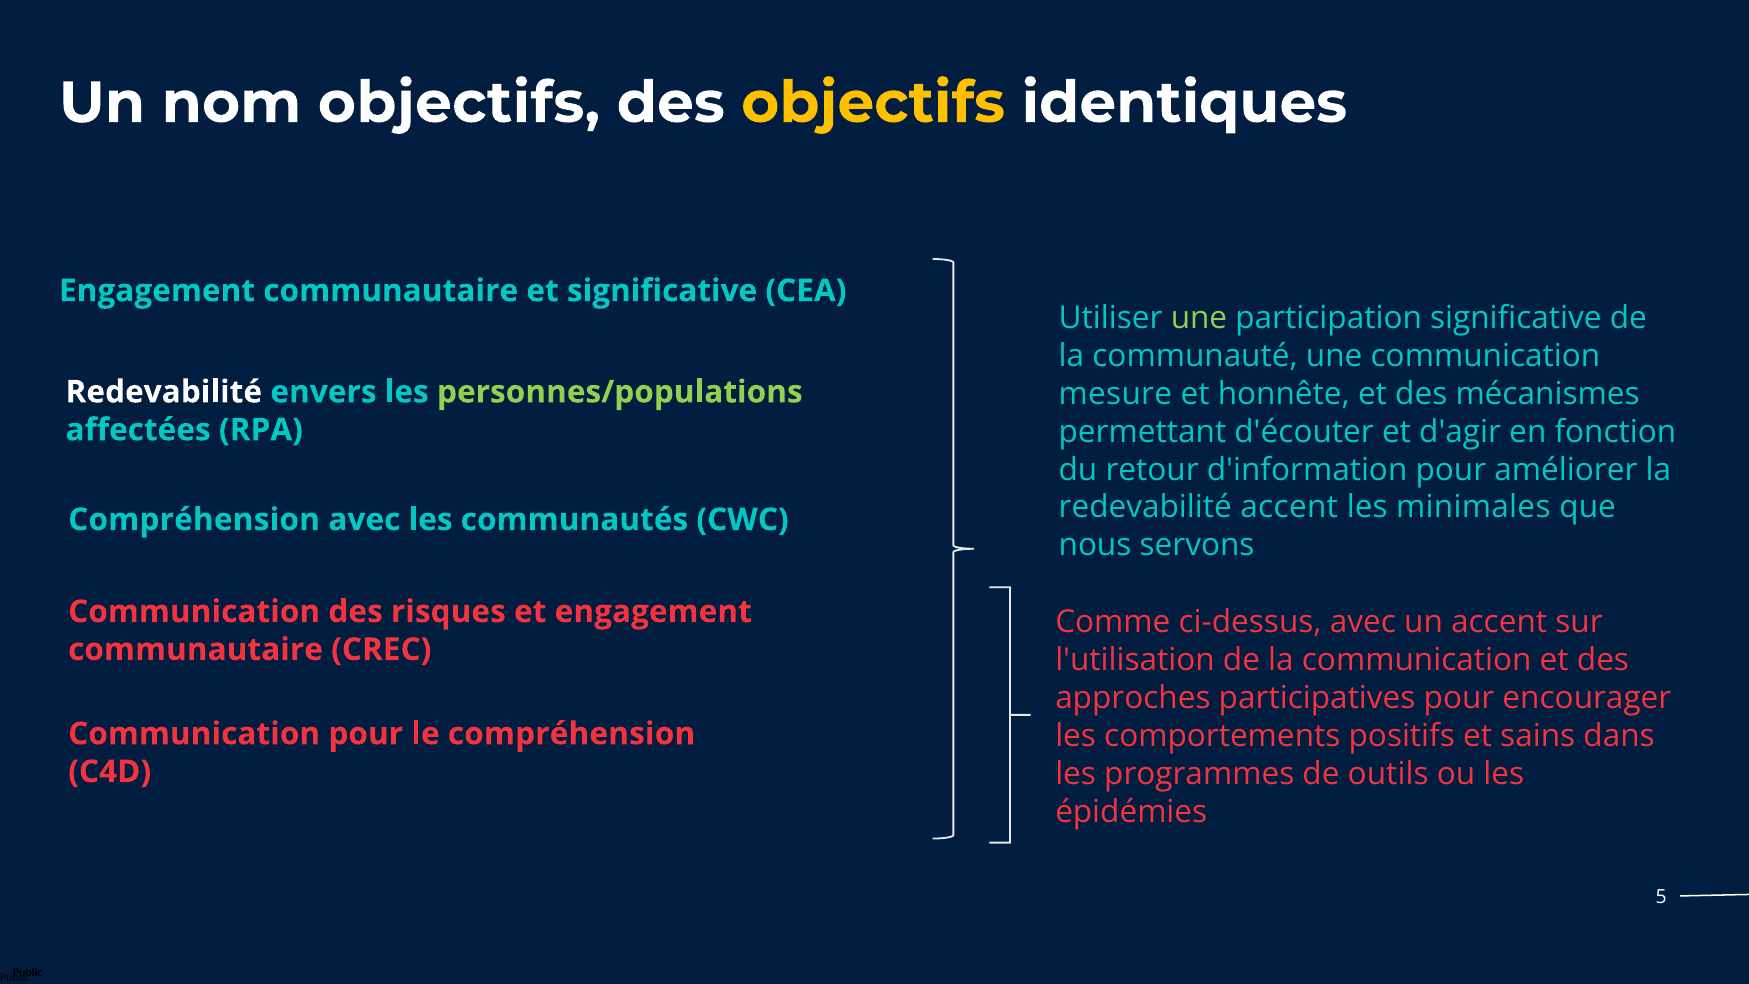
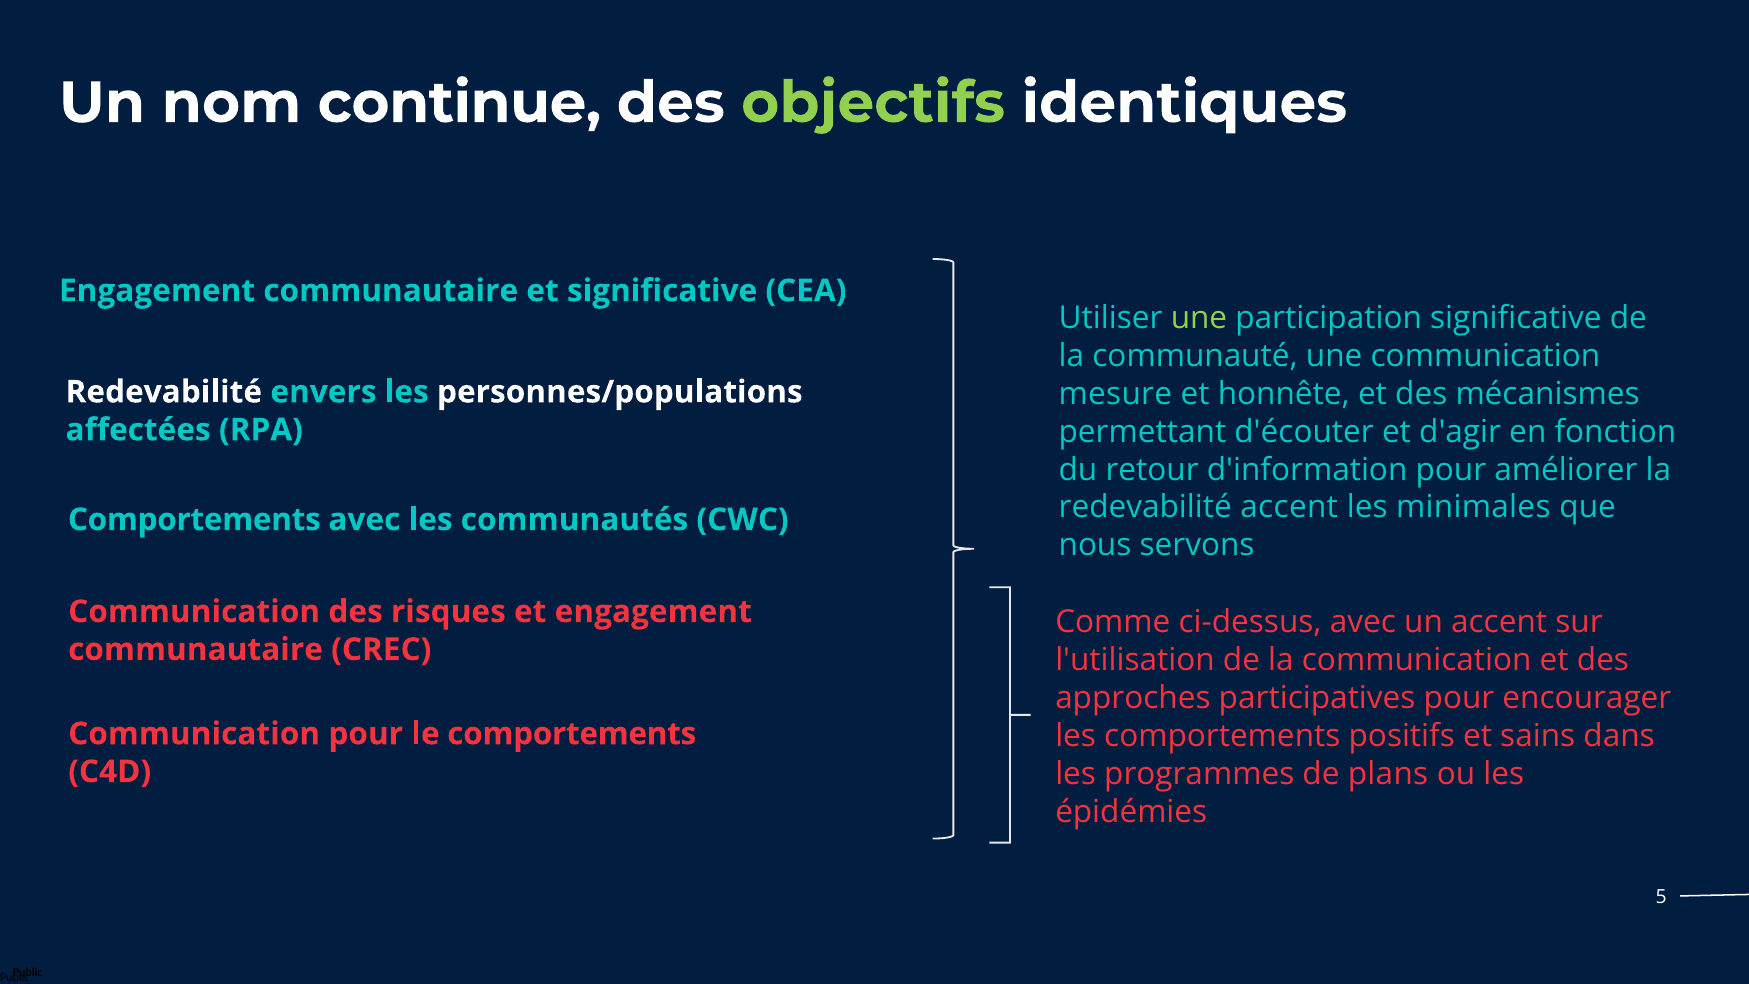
nom objectifs: objectifs -> continue
objectifs at (873, 103) colour: yellow -> light green
personnes/populations colour: light green -> white
Compréhension at (194, 520): Compréhension -> Comportements
le compréhension: compréhension -> comportements
outils: outils -> plans
